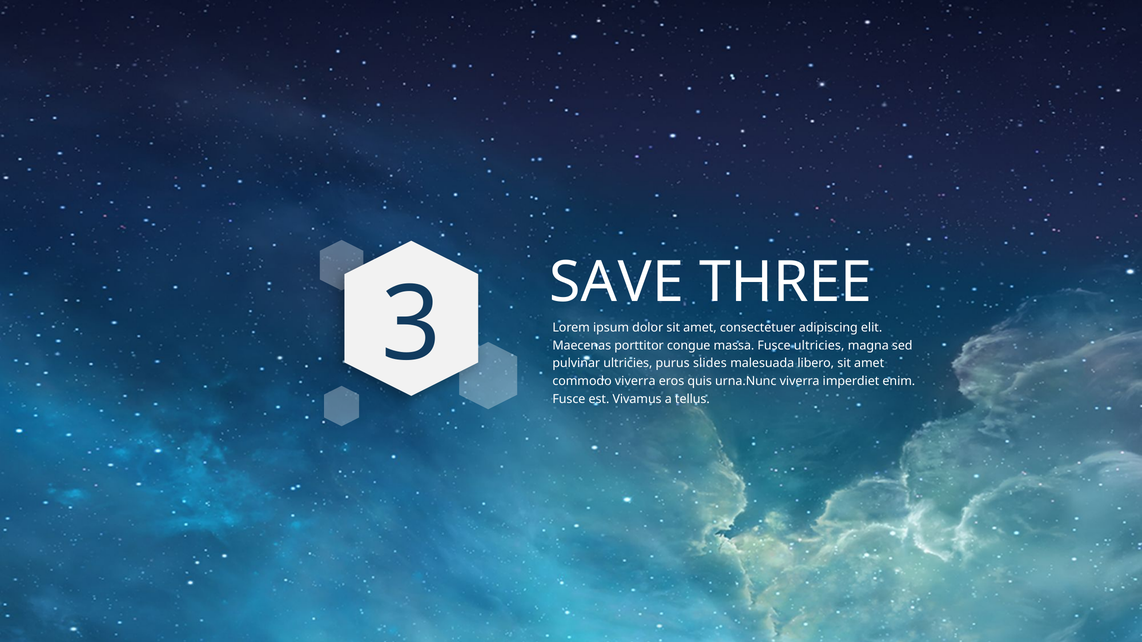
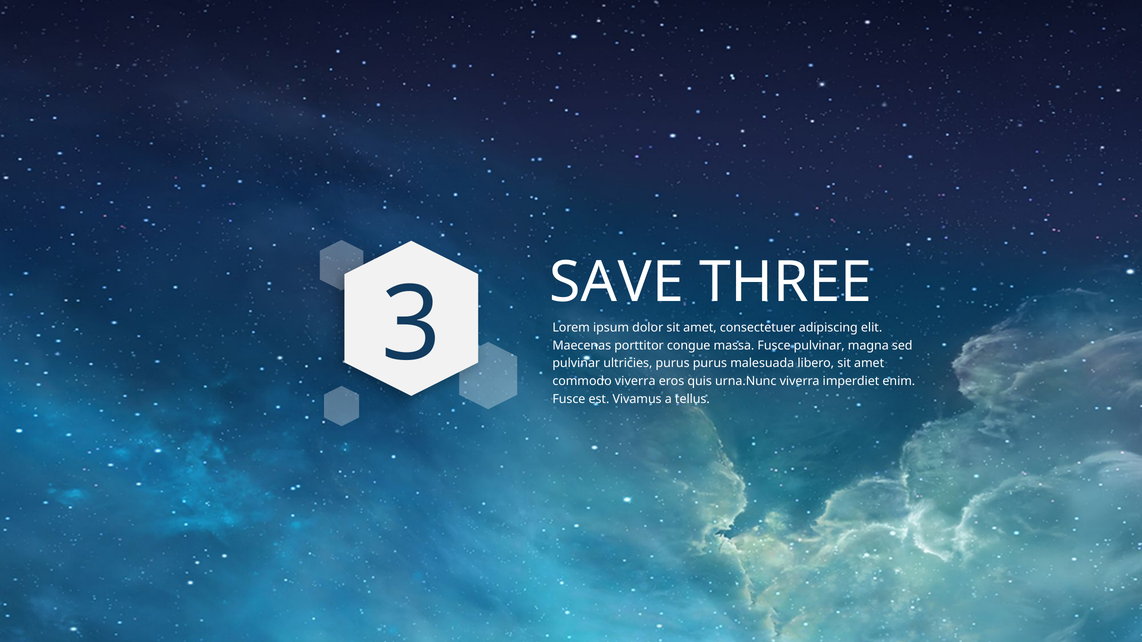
Fusce ultricies: ultricies -> pulvinar
purus slides: slides -> purus
